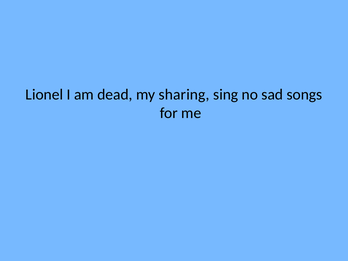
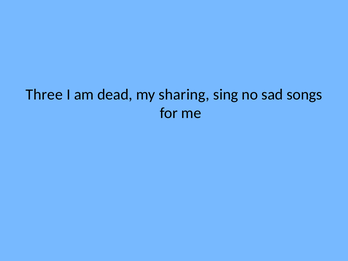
Lionel: Lionel -> Three
